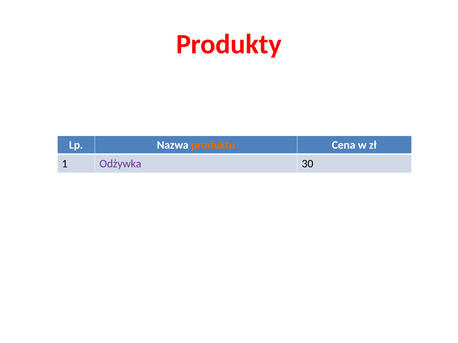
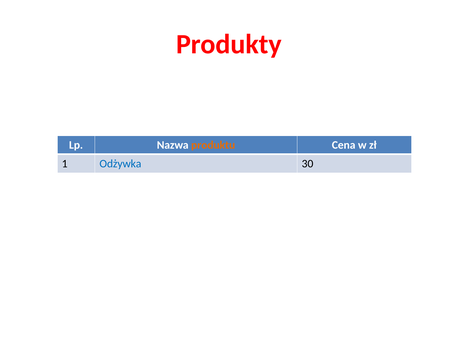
Odżywka colour: purple -> blue
